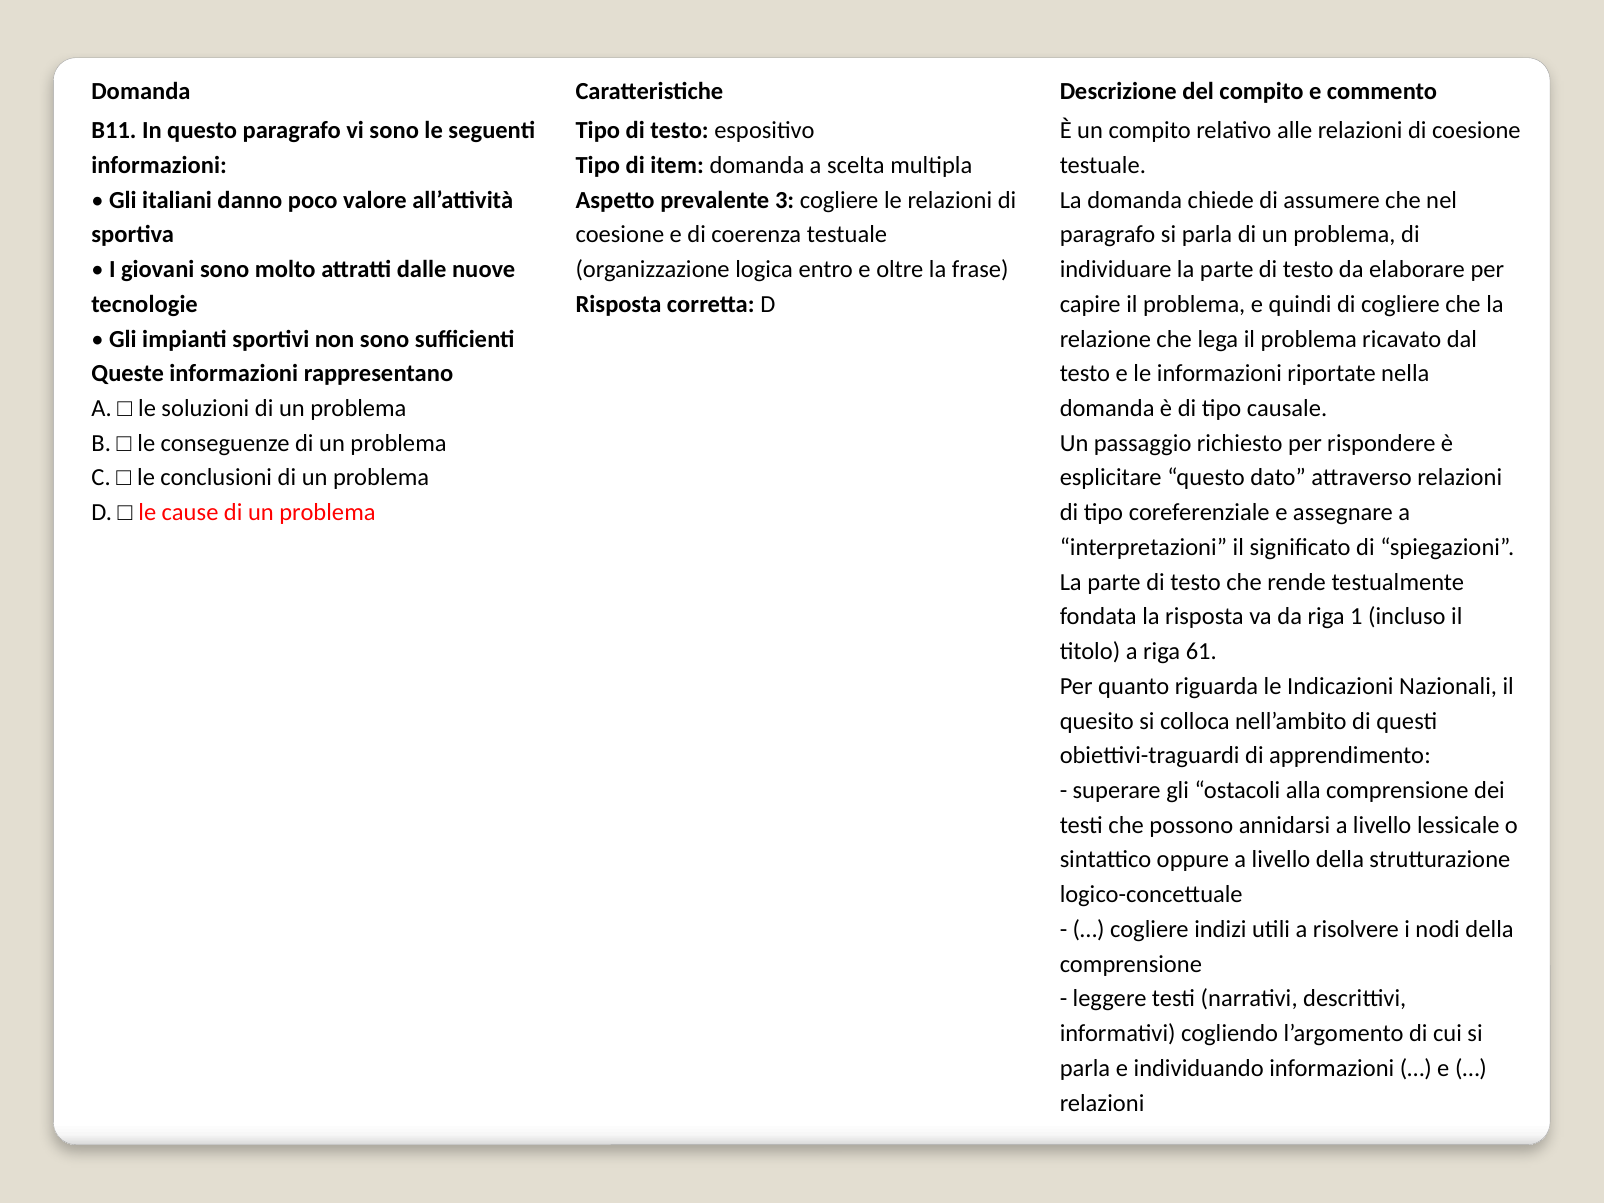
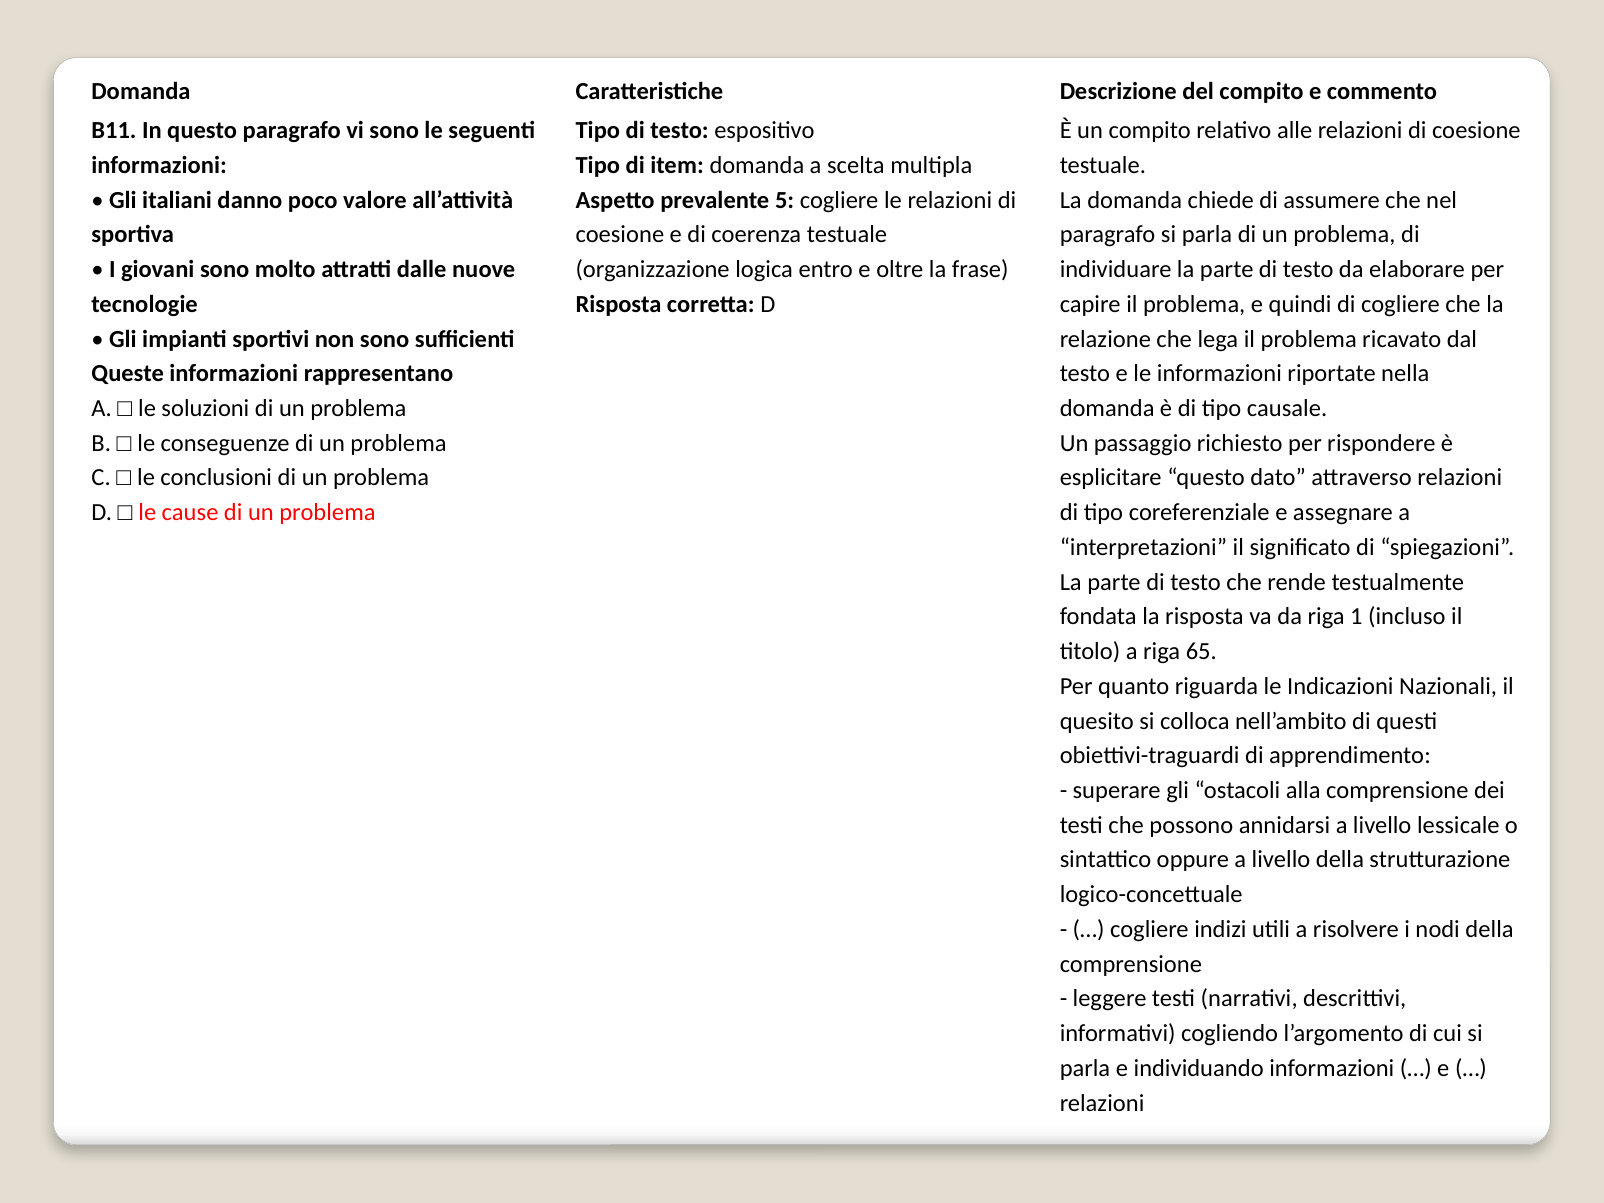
3: 3 -> 5
61: 61 -> 65
